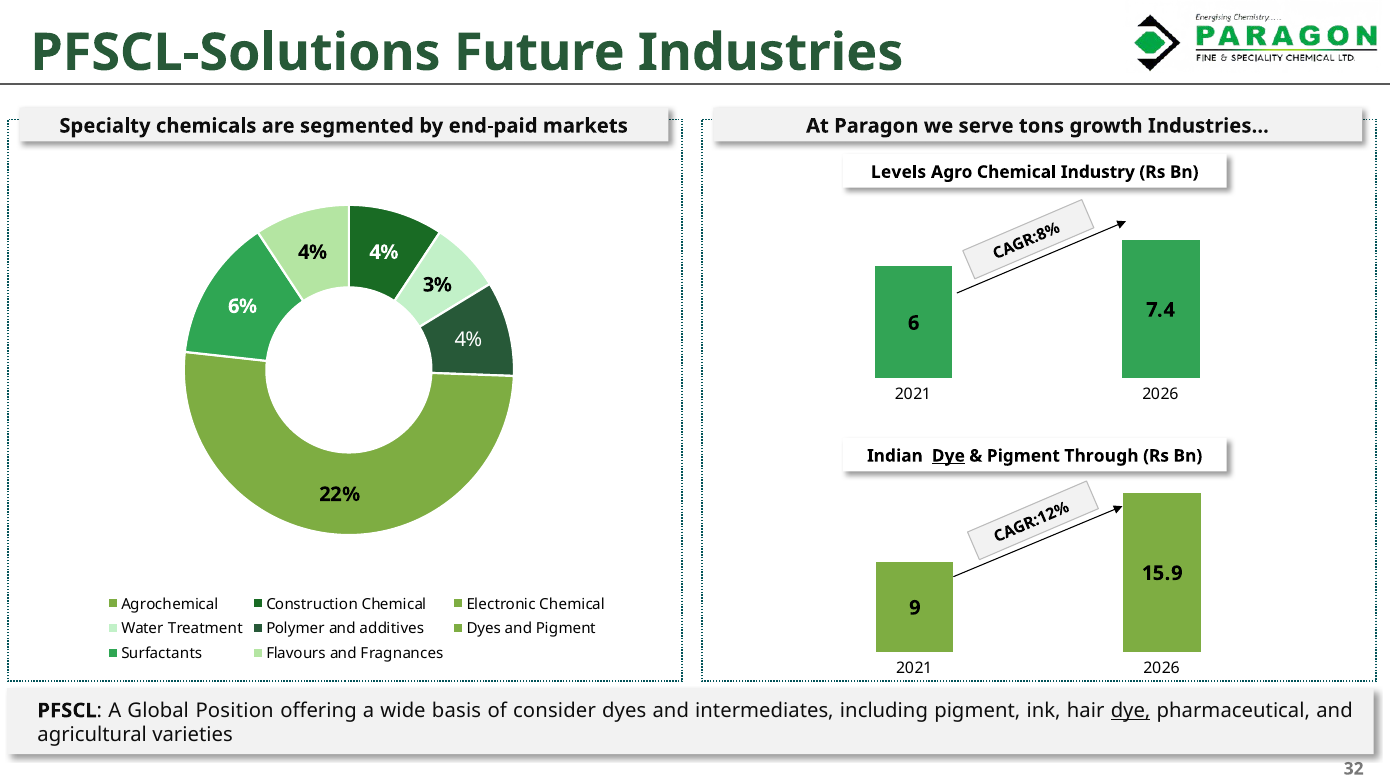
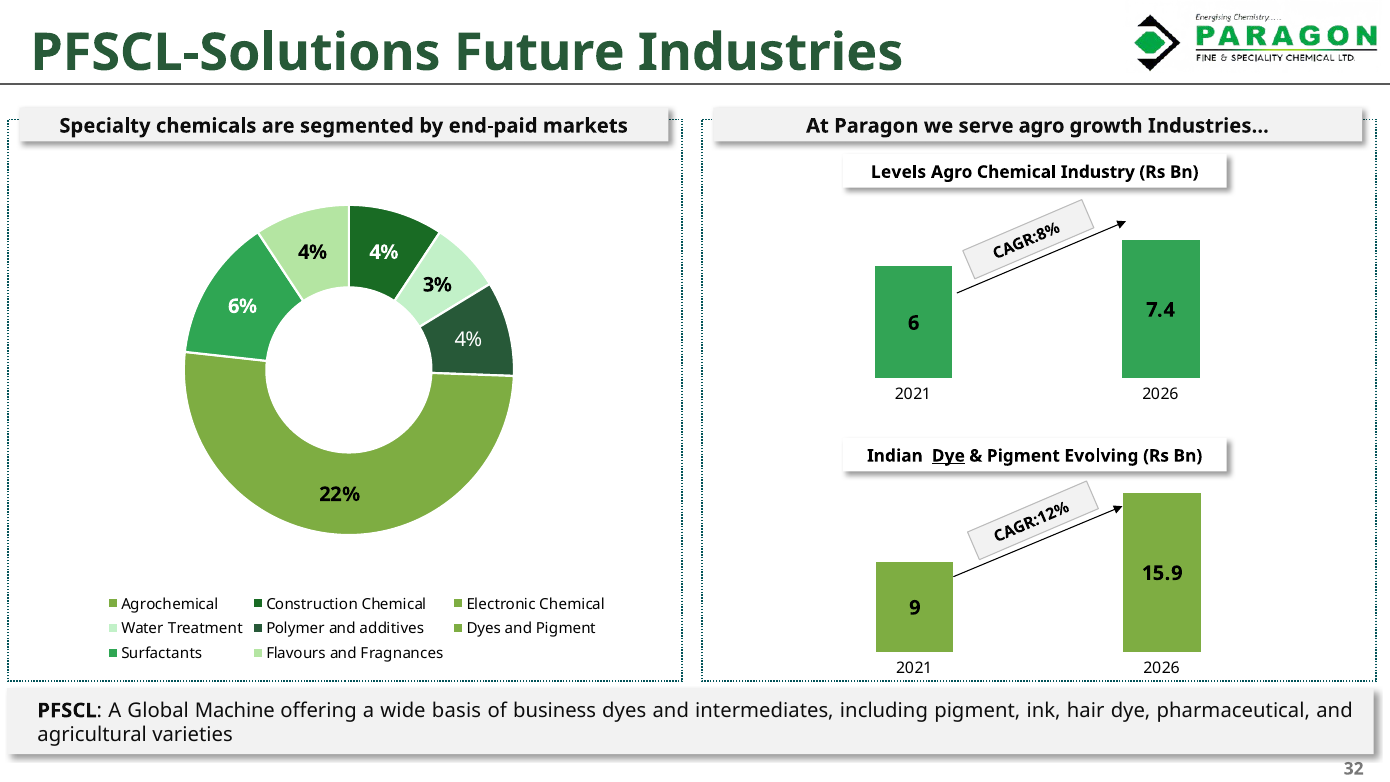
serve tons: tons -> agro
Through: Through -> Evolving
Position: Position -> Machine
consider: consider -> business
dye at (1131, 710) underline: present -> none
